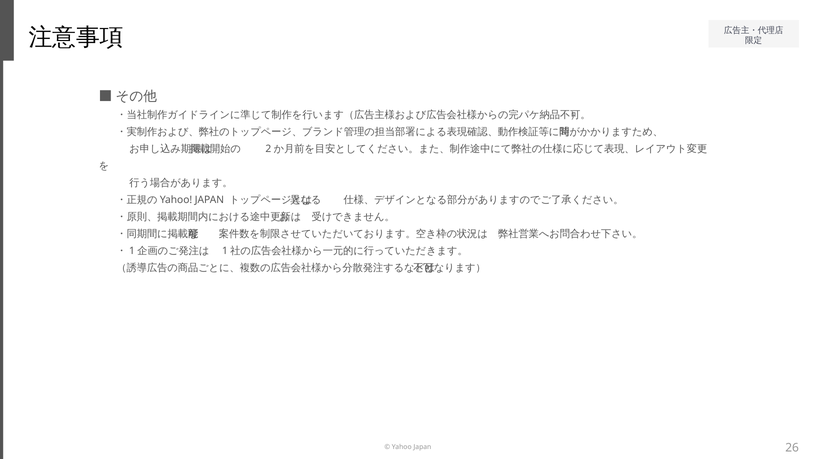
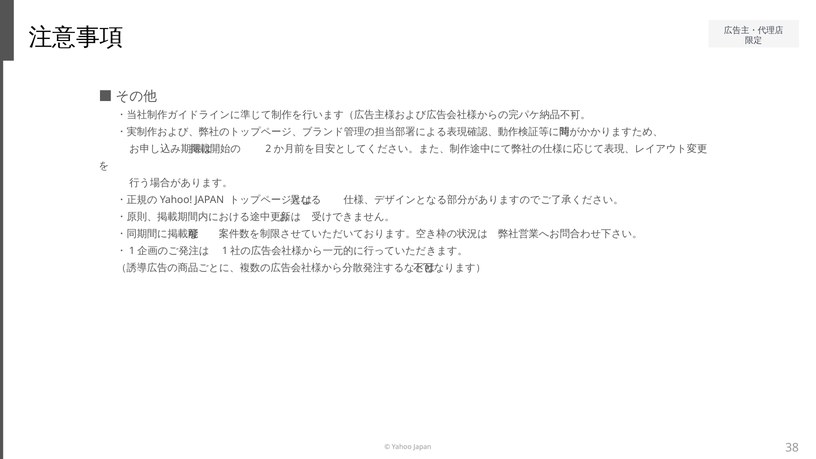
26: 26 -> 38
